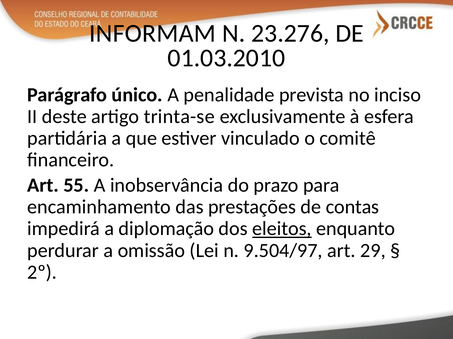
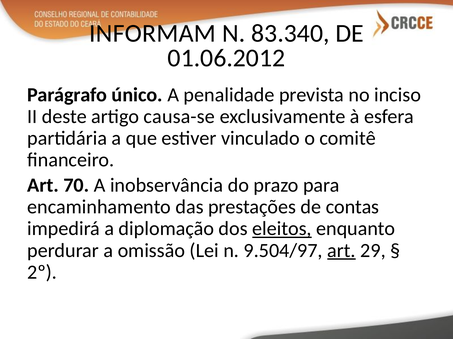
23.276: 23.276 -> 83.340
01.03.2010: 01.03.2010 -> 01.06.2012
trinta-se: trinta-se -> causa-se
55: 55 -> 70
art at (341, 251) underline: none -> present
